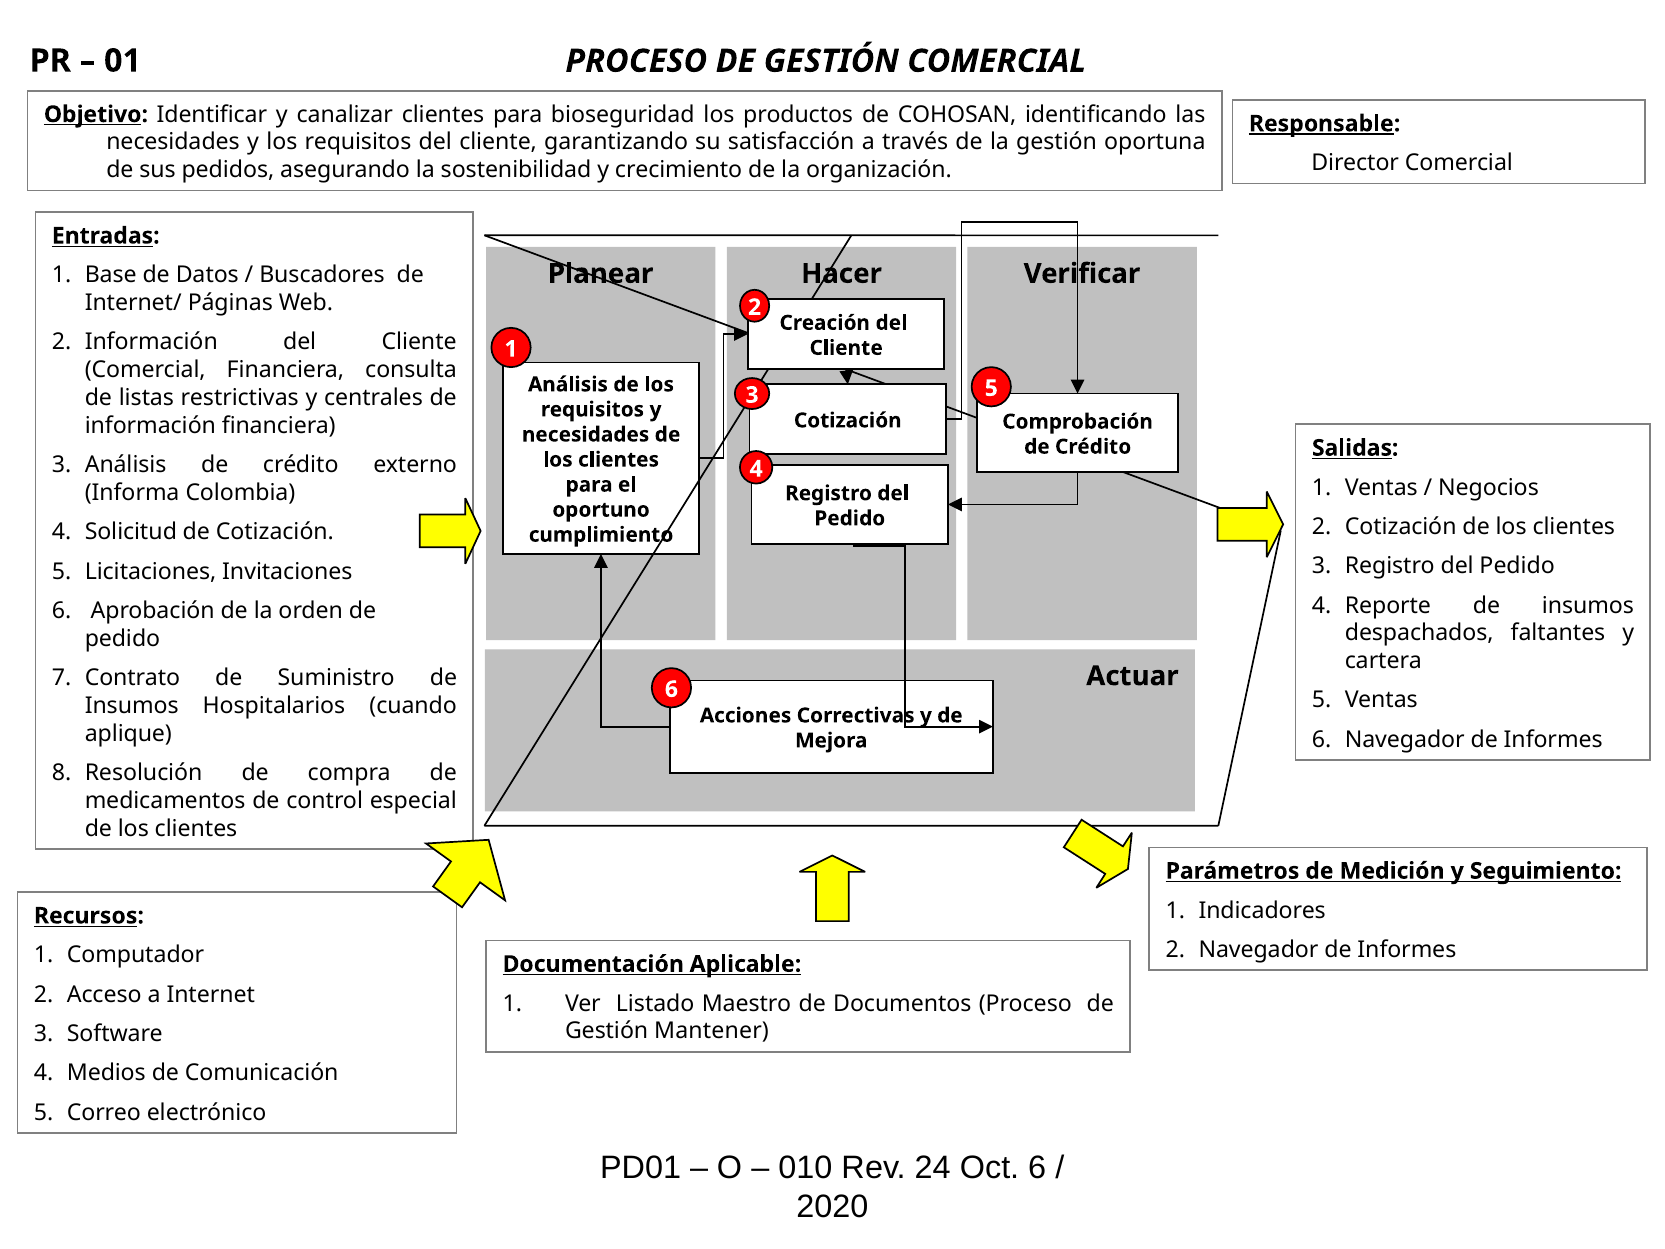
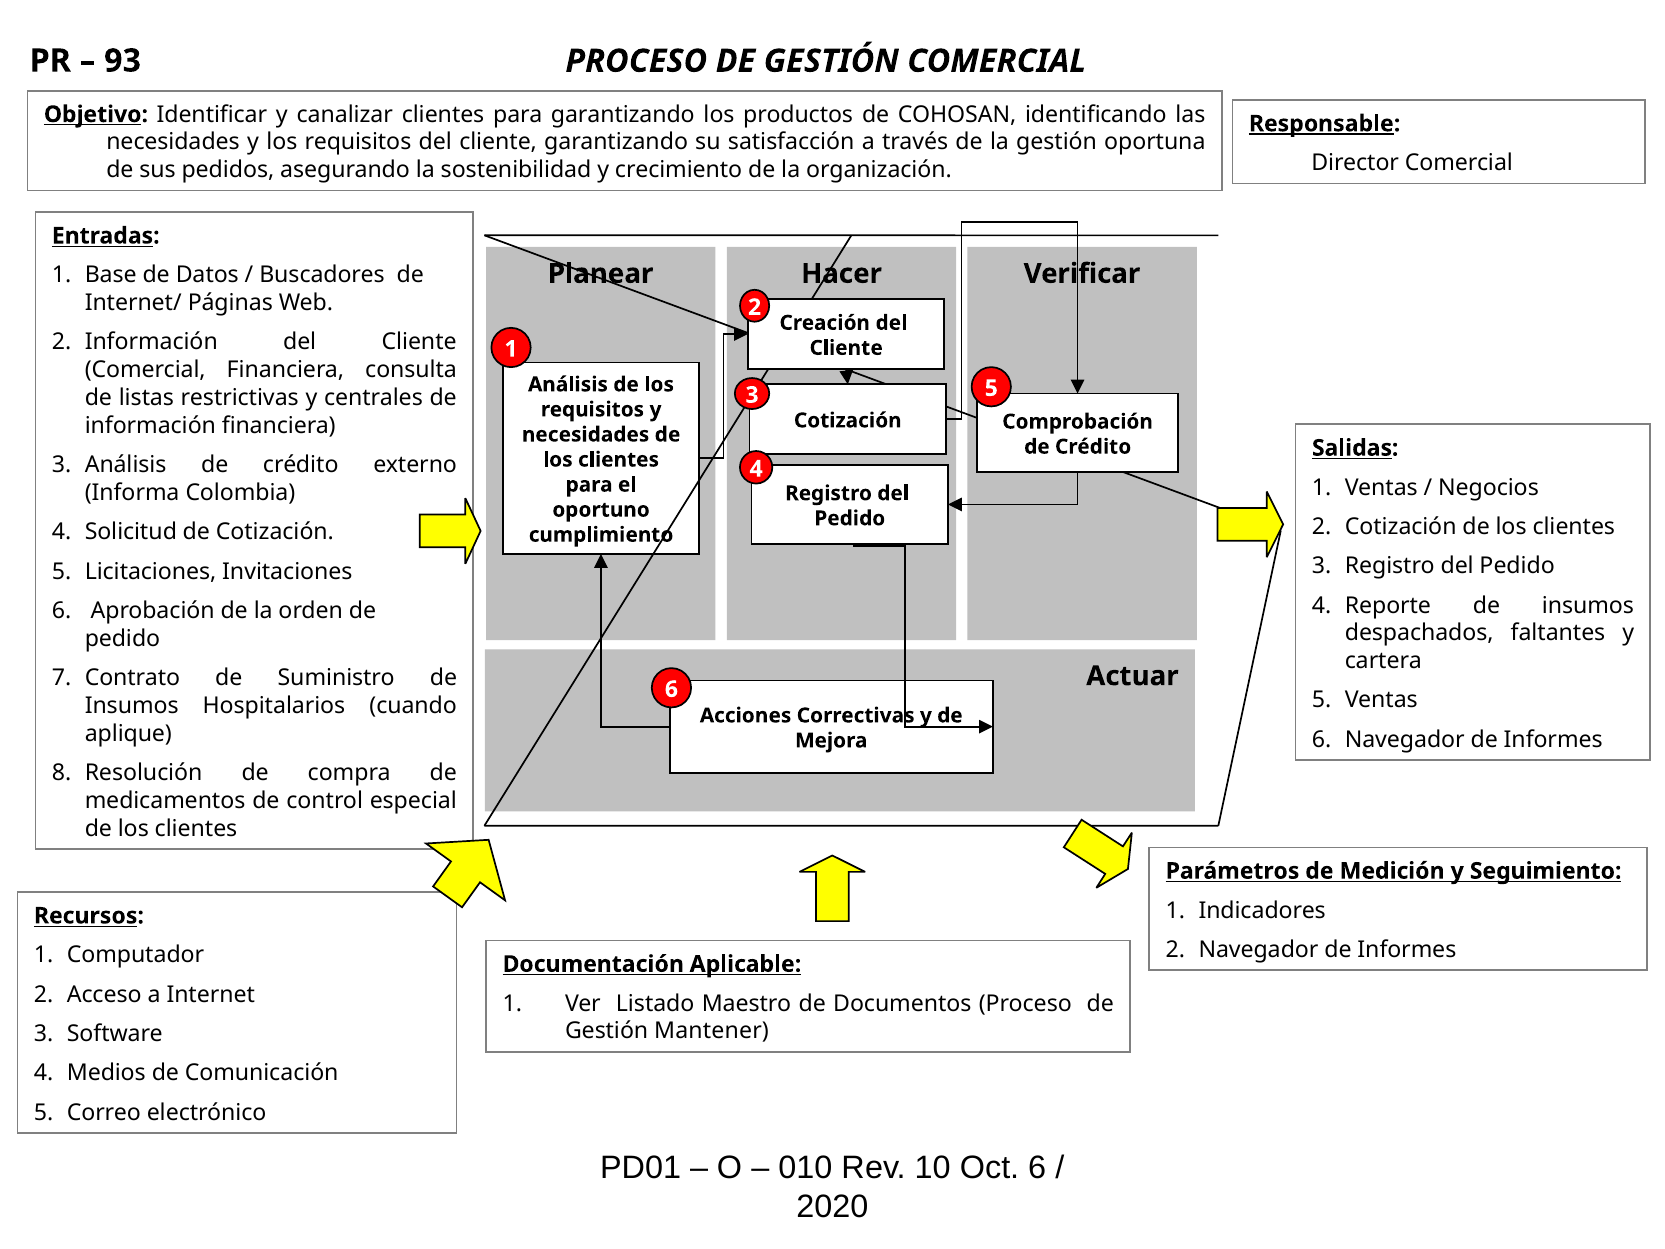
01: 01 -> 93
para bioseguridad: bioseguridad -> garantizando
24: 24 -> 10
